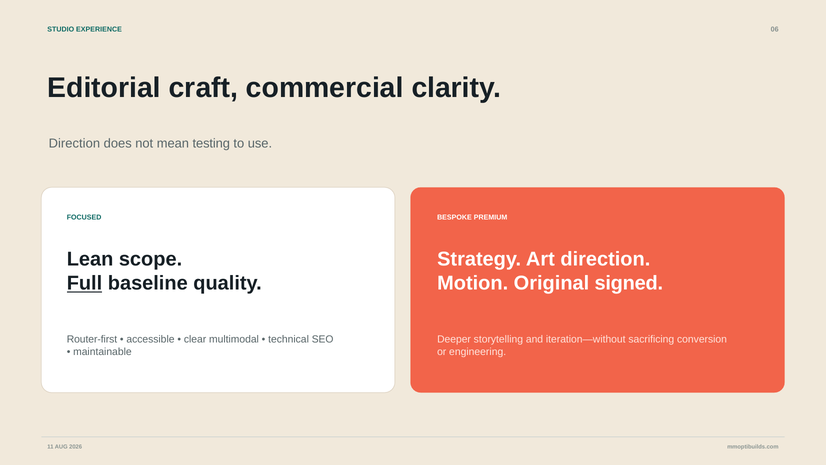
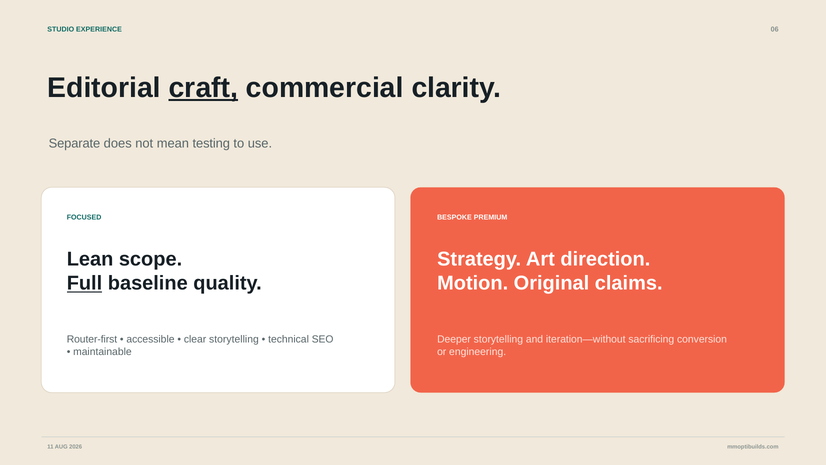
craft underline: none -> present
Direction at (74, 144): Direction -> Separate
signed: signed -> claims
clear multimodal: multimodal -> storytelling
